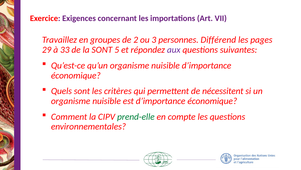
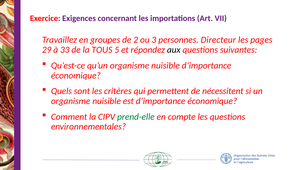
Différend: Différend -> Directeur
la SONT: SONT -> TOUS
aux colour: purple -> black
